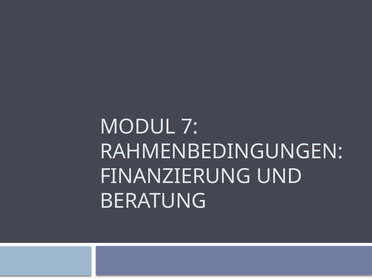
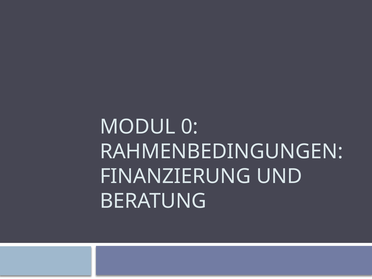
7: 7 -> 0
